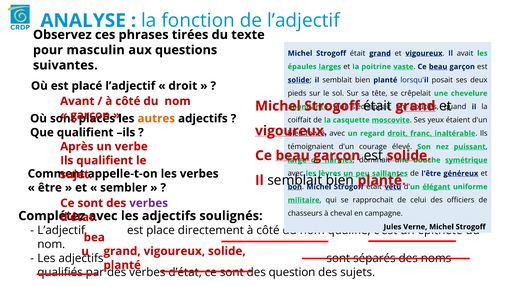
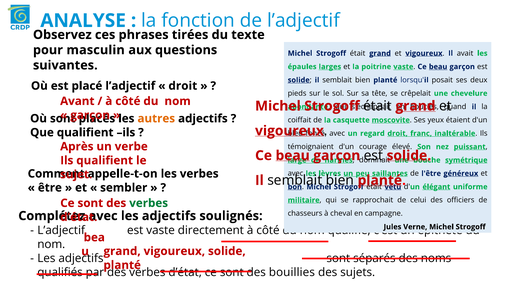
verbes at (149, 203) colour: purple -> green
est place: place -> vaste
question: question -> bouillies
